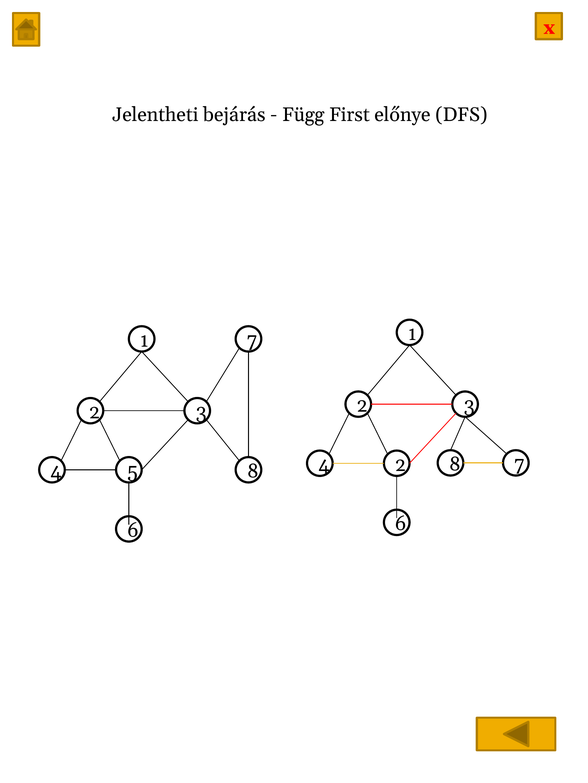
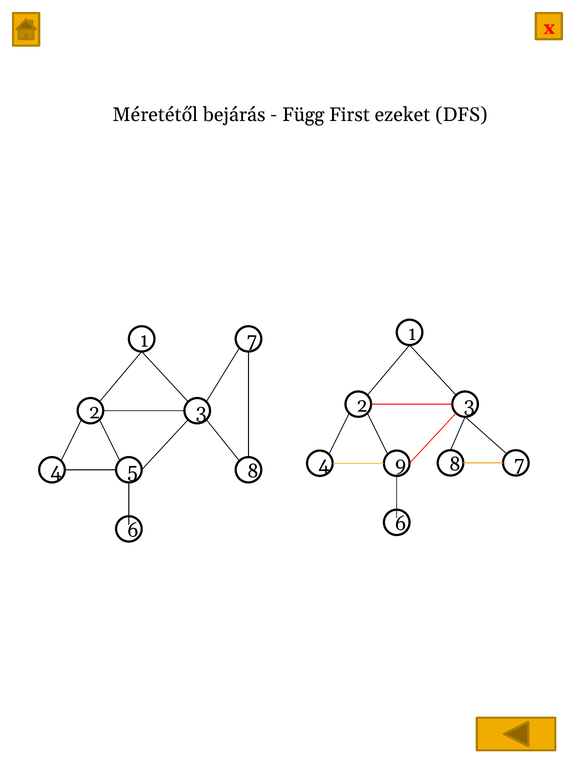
Jelentheti: Jelentheti -> Méretétől
előnye: előnye -> ezeket
4 2: 2 -> 9
